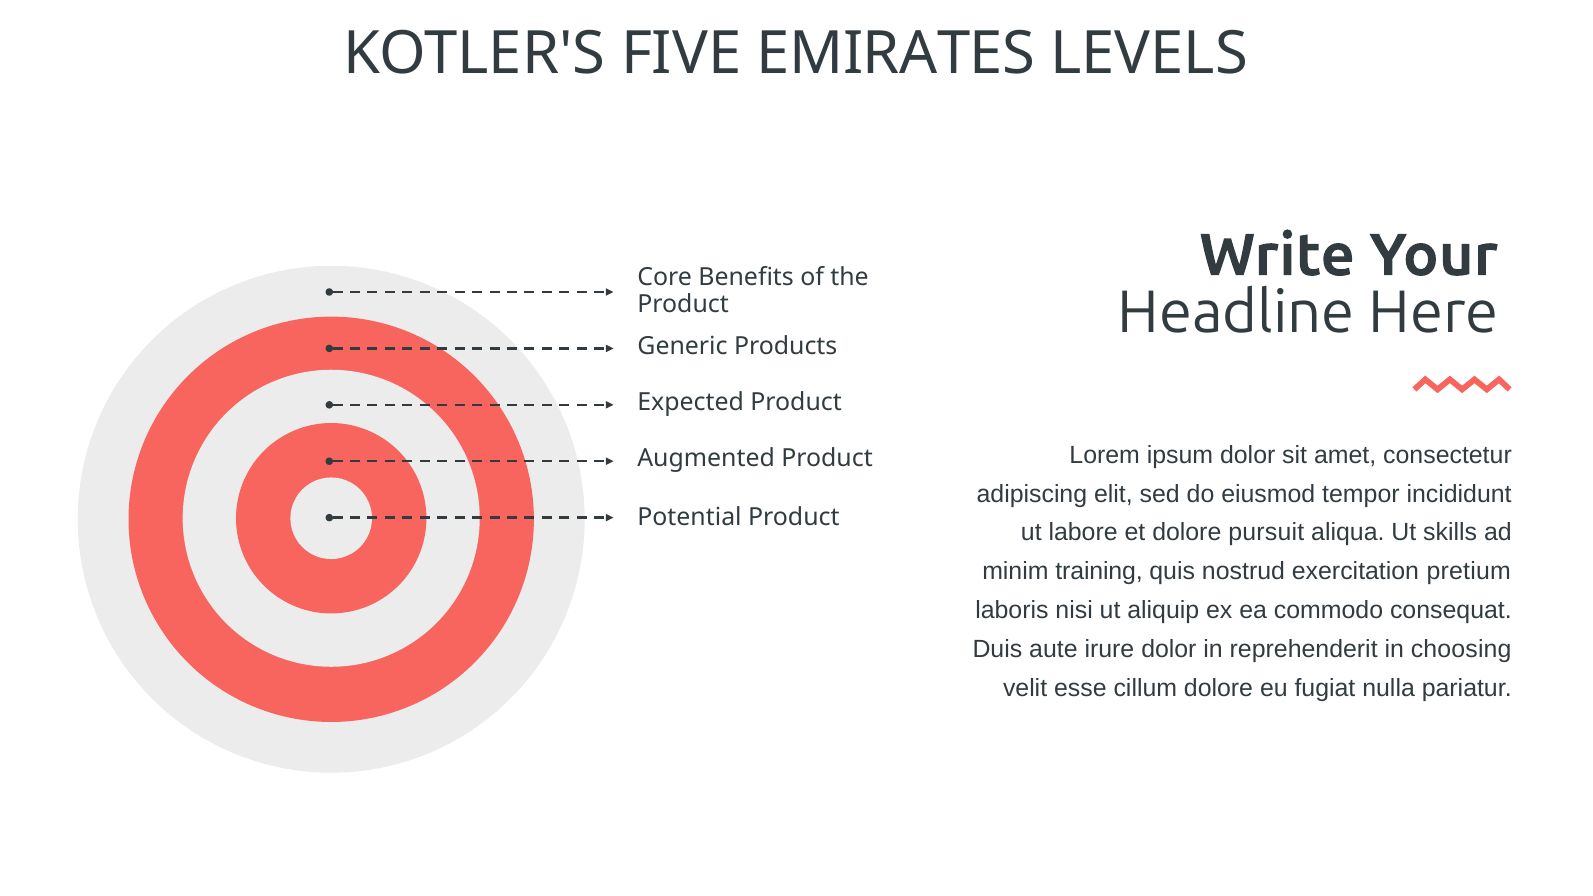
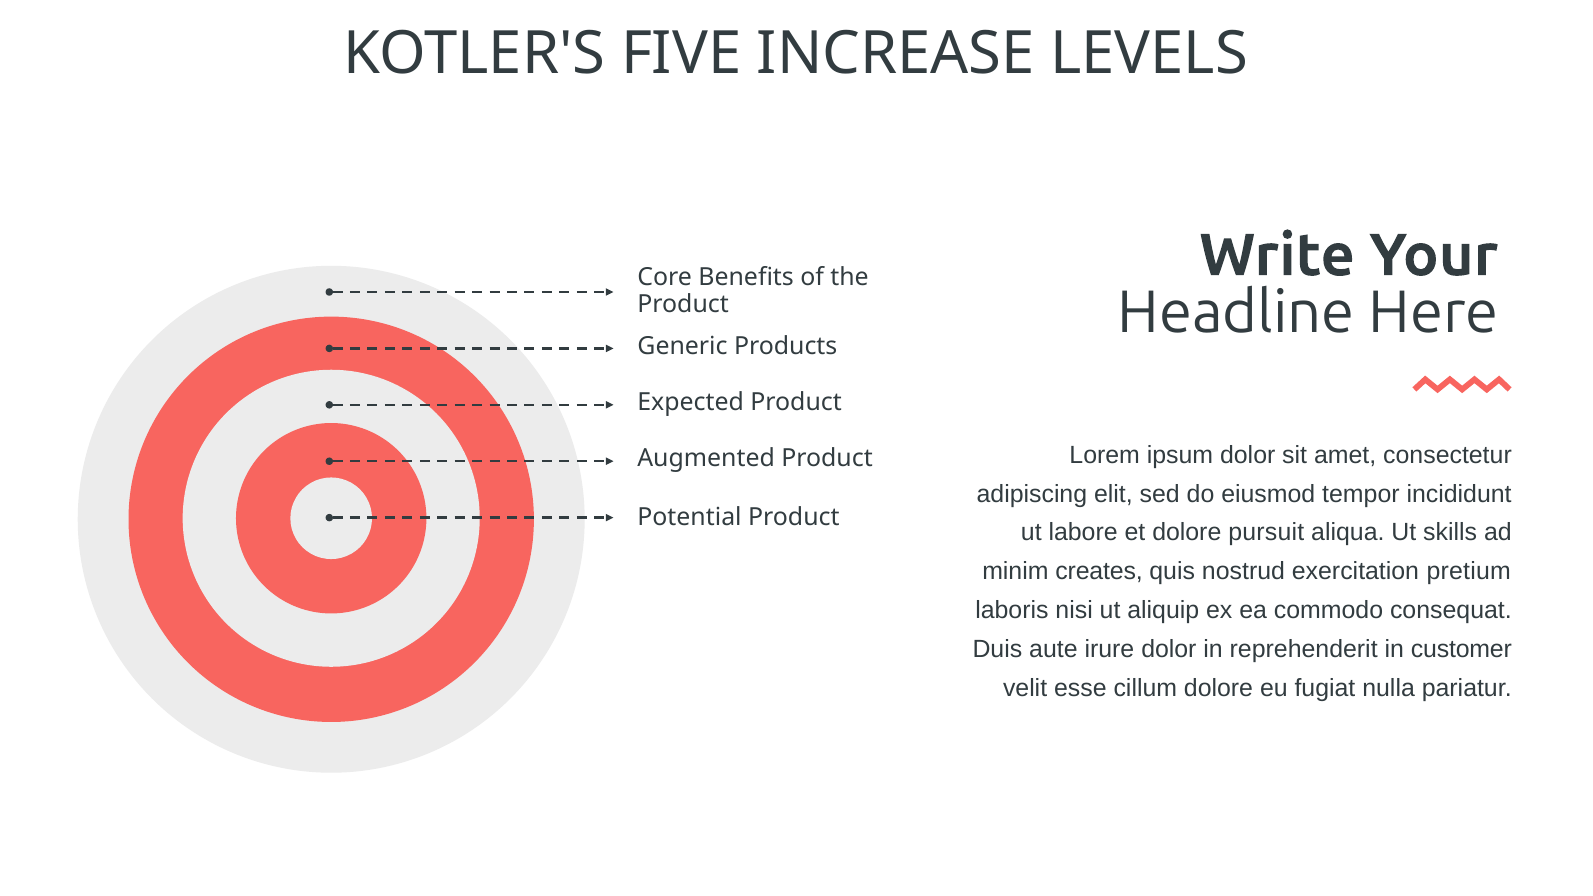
EMIRATES: EMIRATES -> INCREASE
training: training -> creates
choosing: choosing -> customer
